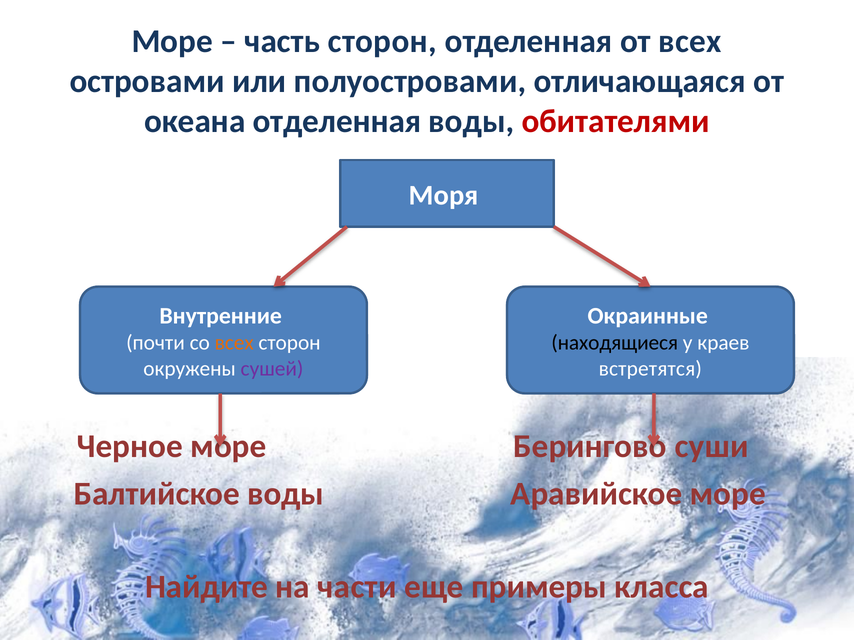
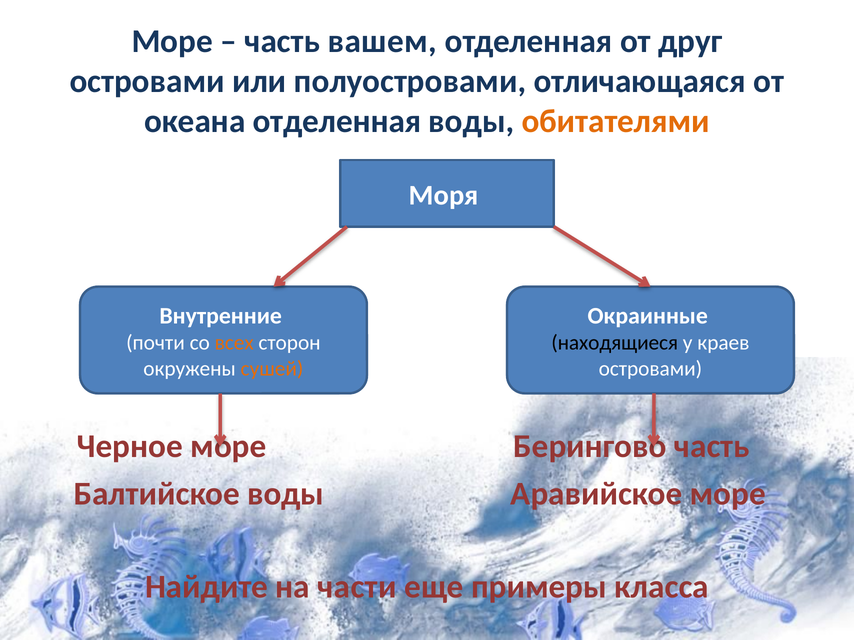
часть сторон: сторон -> вашем
от всех: всех -> друг
обитателями colour: red -> orange
сушей colour: purple -> orange
встретятся at (650, 369): встретятся -> островами
суши at (712, 446): суши -> часть
